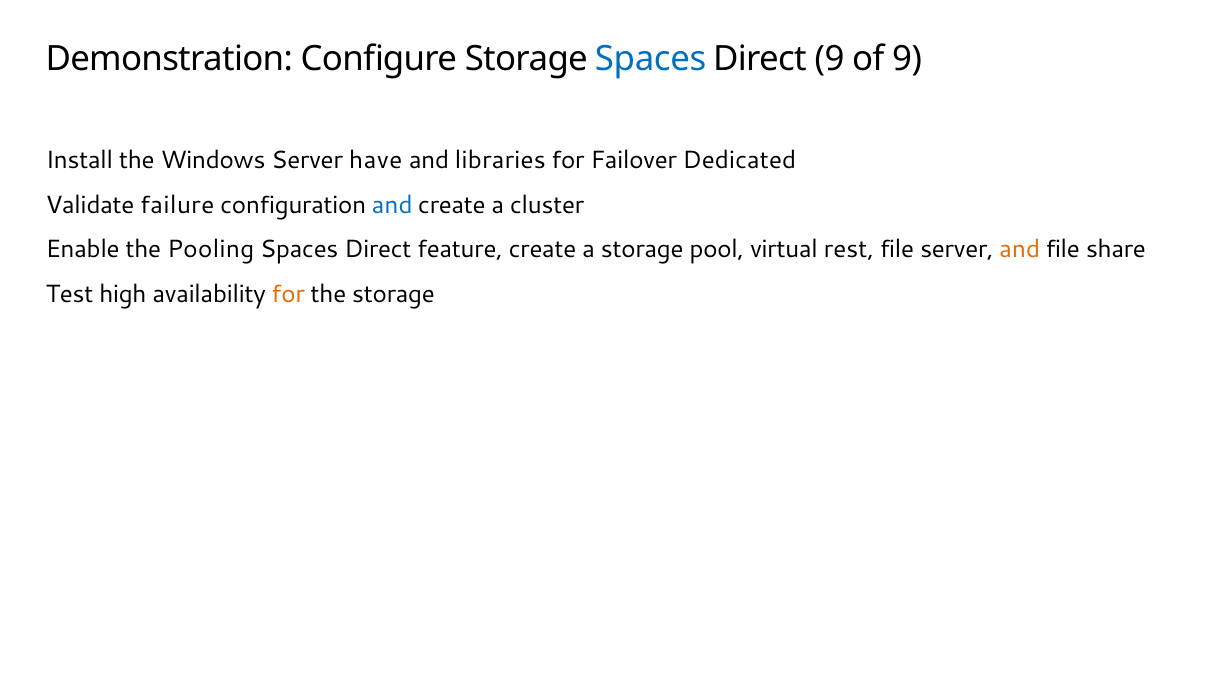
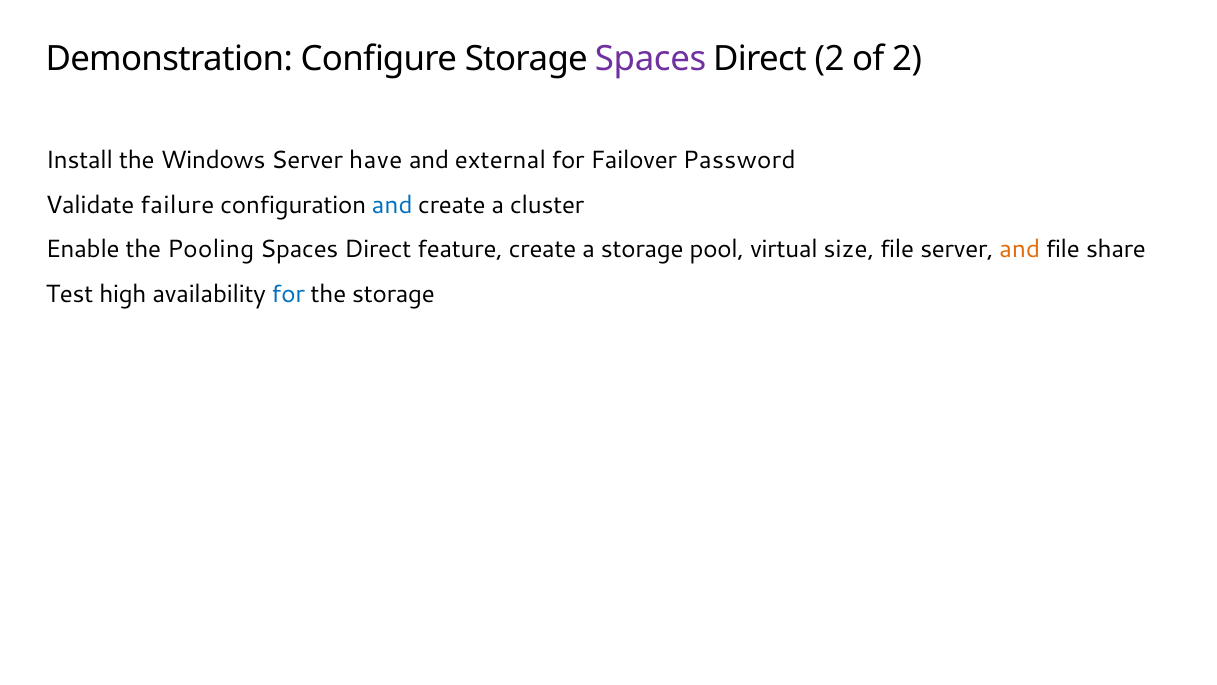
Spaces at (651, 59) colour: blue -> purple
Direct 9: 9 -> 2
of 9: 9 -> 2
libraries: libraries -> external
Dedicated: Dedicated -> Password
rest: rest -> size
for at (288, 294) colour: orange -> blue
